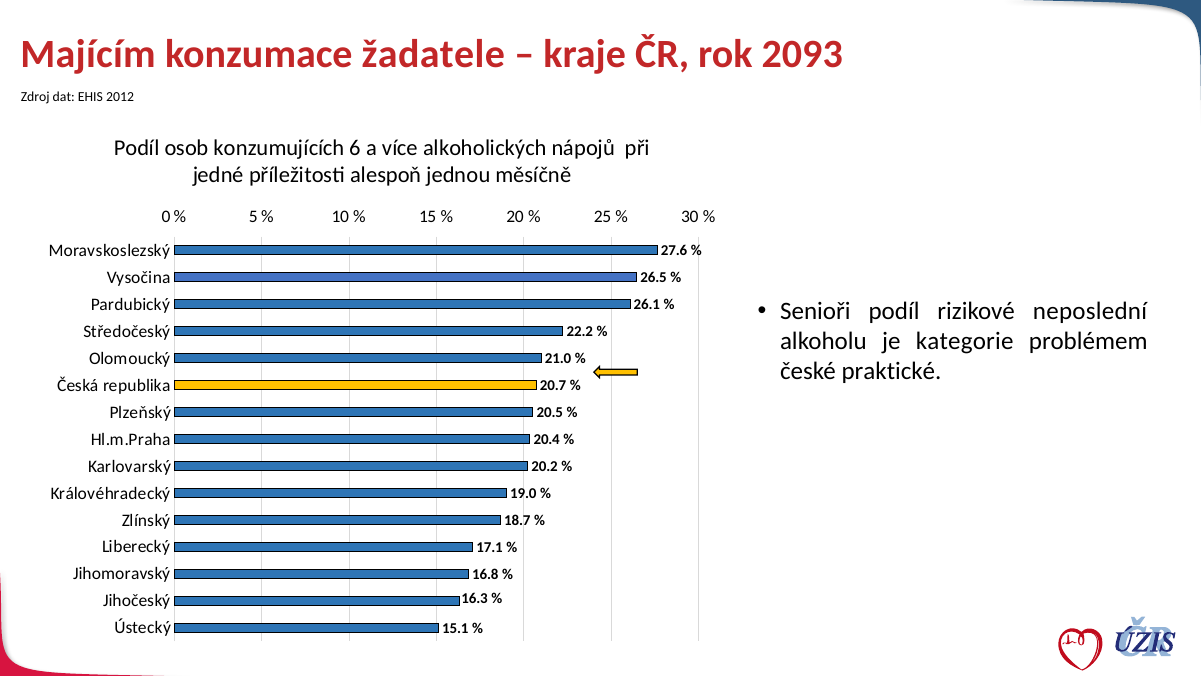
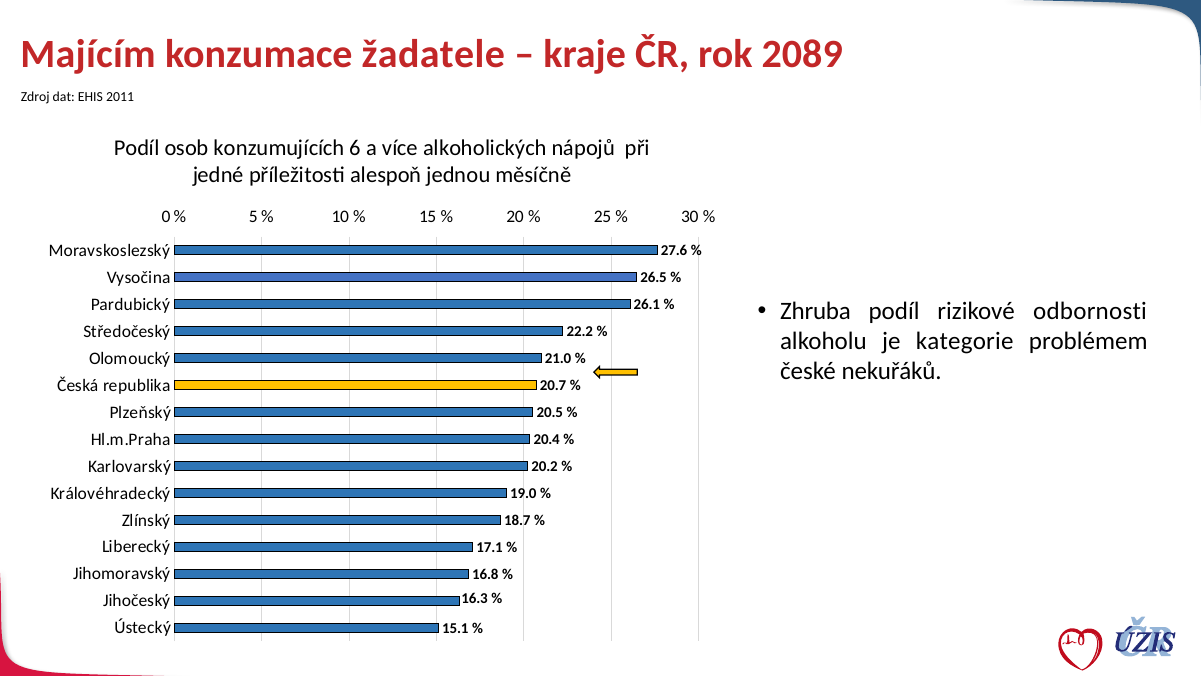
2093: 2093 -> 2089
2012: 2012 -> 2011
Senioři: Senioři -> Zhruba
neposlední: neposlední -> odbornosti
praktické: praktické -> nekuřáků
